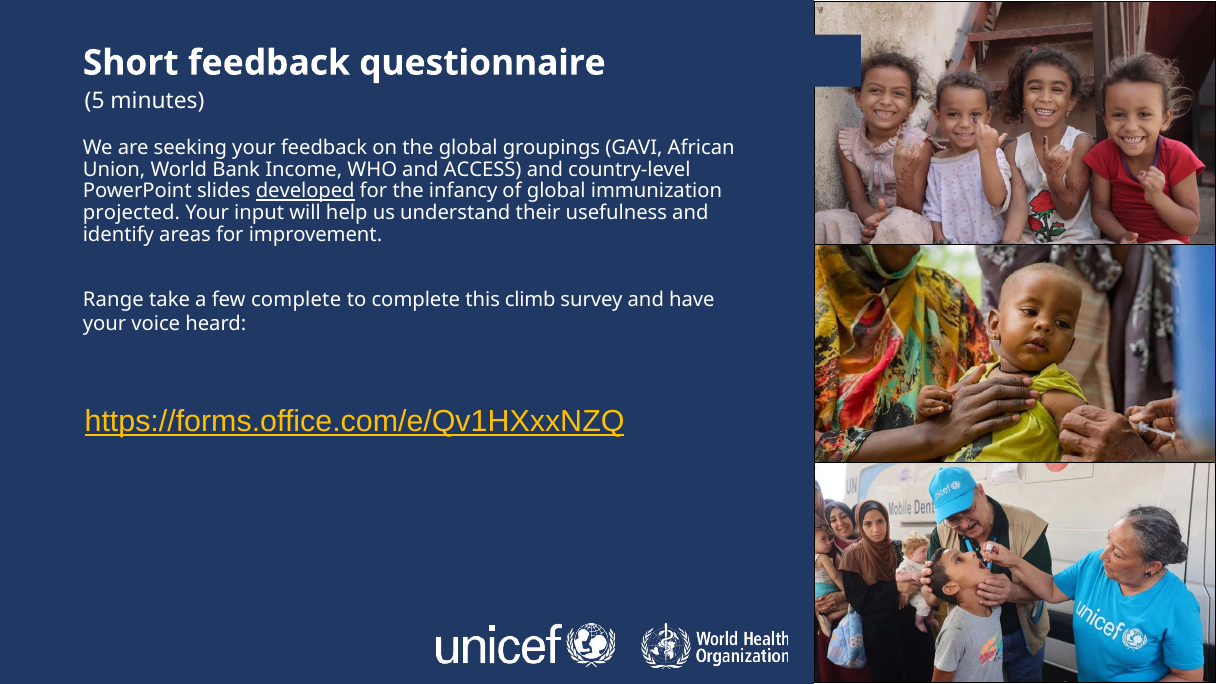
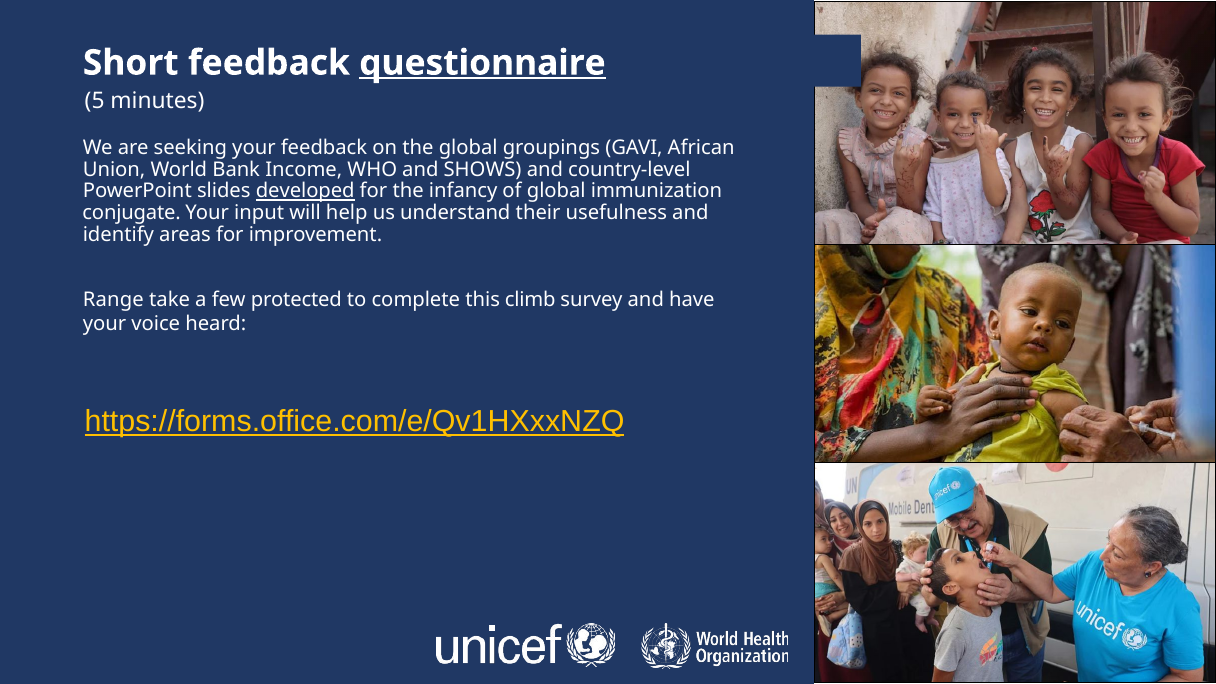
questionnaire underline: none -> present
ACCESS: ACCESS -> SHOWS
projected: projected -> conjugate
few complete: complete -> protected
